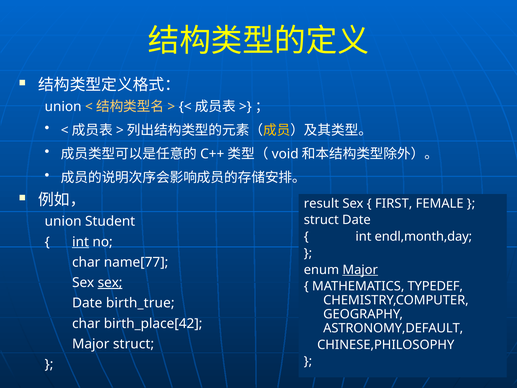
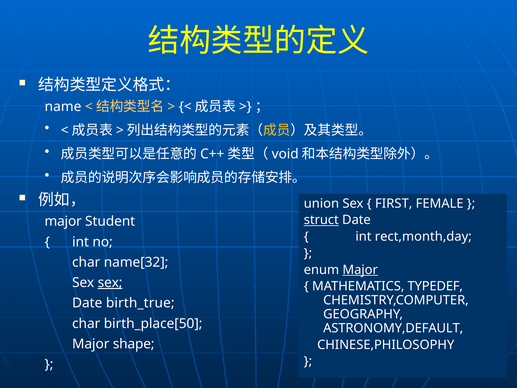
union at (63, 106): union -> name
result: result -> union
struct at (321, 220) underline: none -> present
union at (63, 221): union -> major
endl,month,day: endl,month,day -> rect,month,day
int at (81, 242) underline: present -> none
name[77: name[77 -> name[32
birth_place[42: birth_place[42 -> birth_place[50
Major struct: struct -> shape
